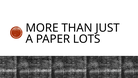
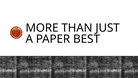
LOTS: LOTS -> BEST
